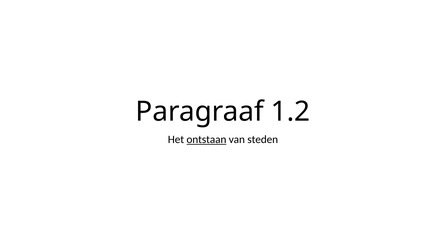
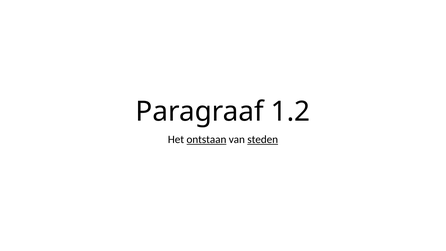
steden underline: none -> present
